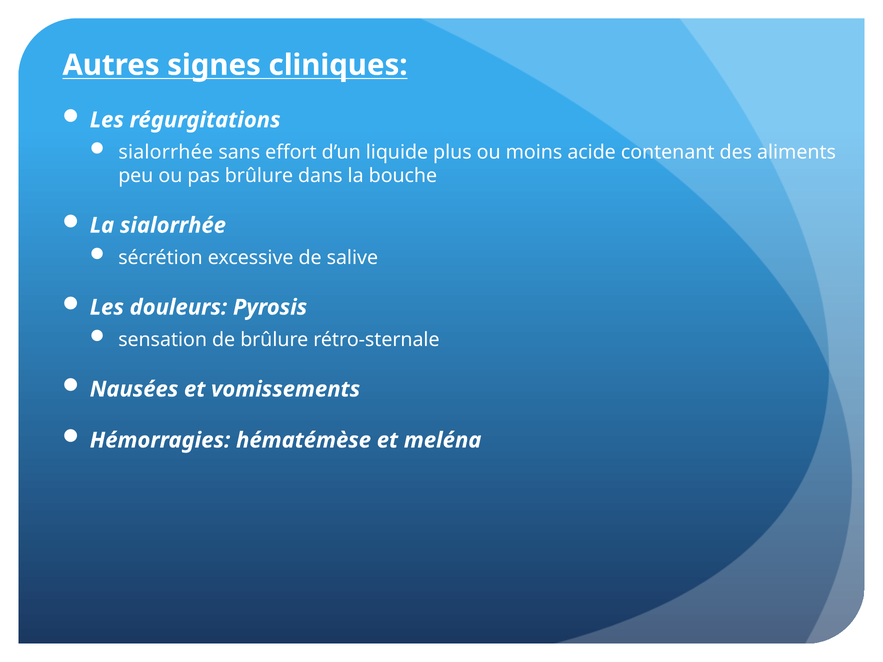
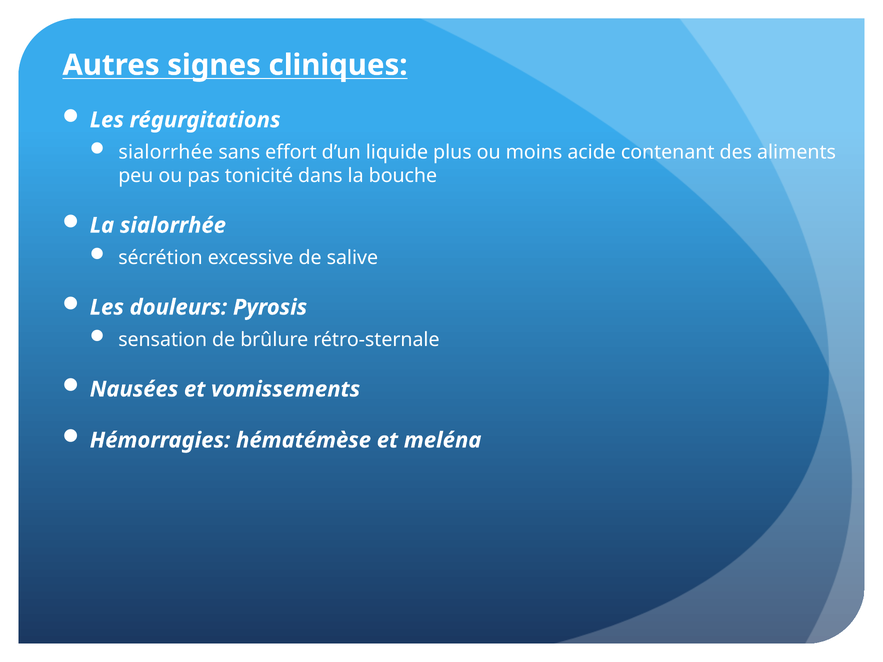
pas brûlure: brûlure -> tonicité
